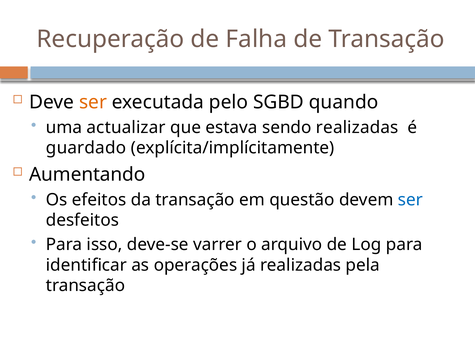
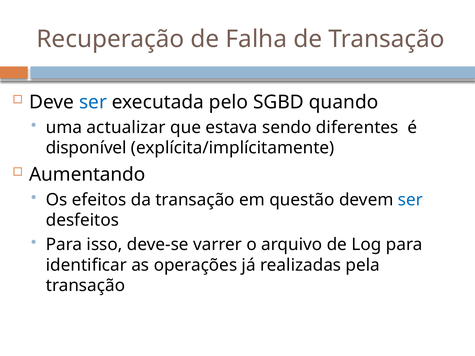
ser at (93, 102) colour: orange -> blue
sendo realizadas: realizadas -> diferentes
guardado: guardado -> disponível
